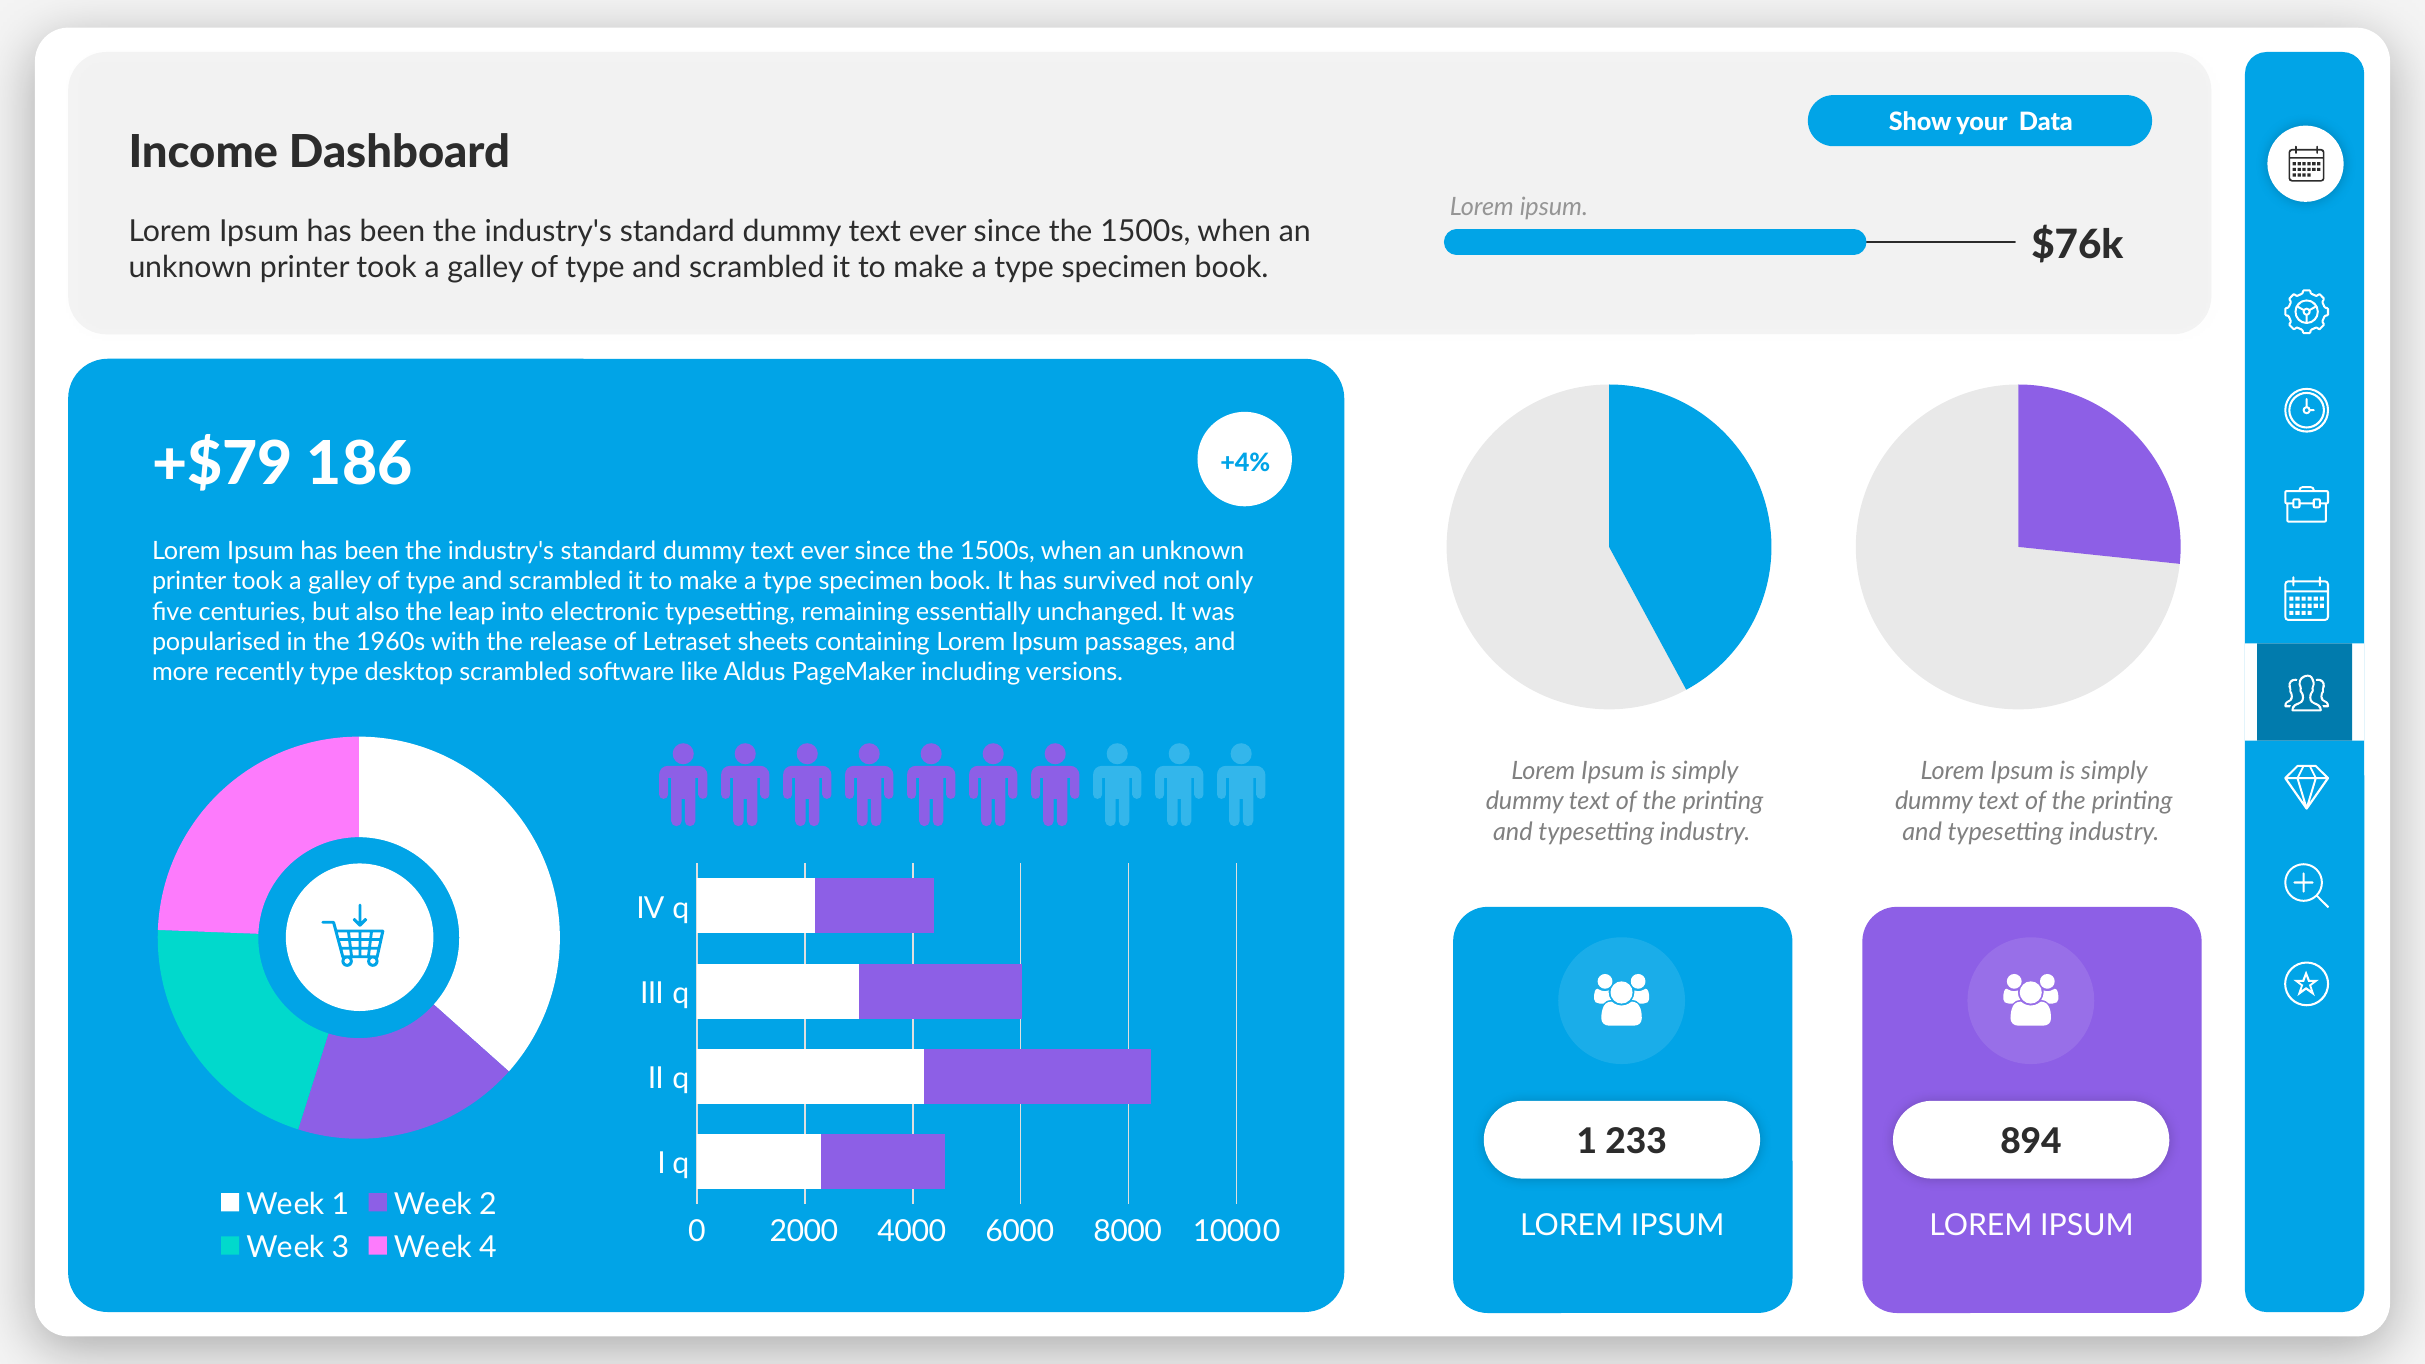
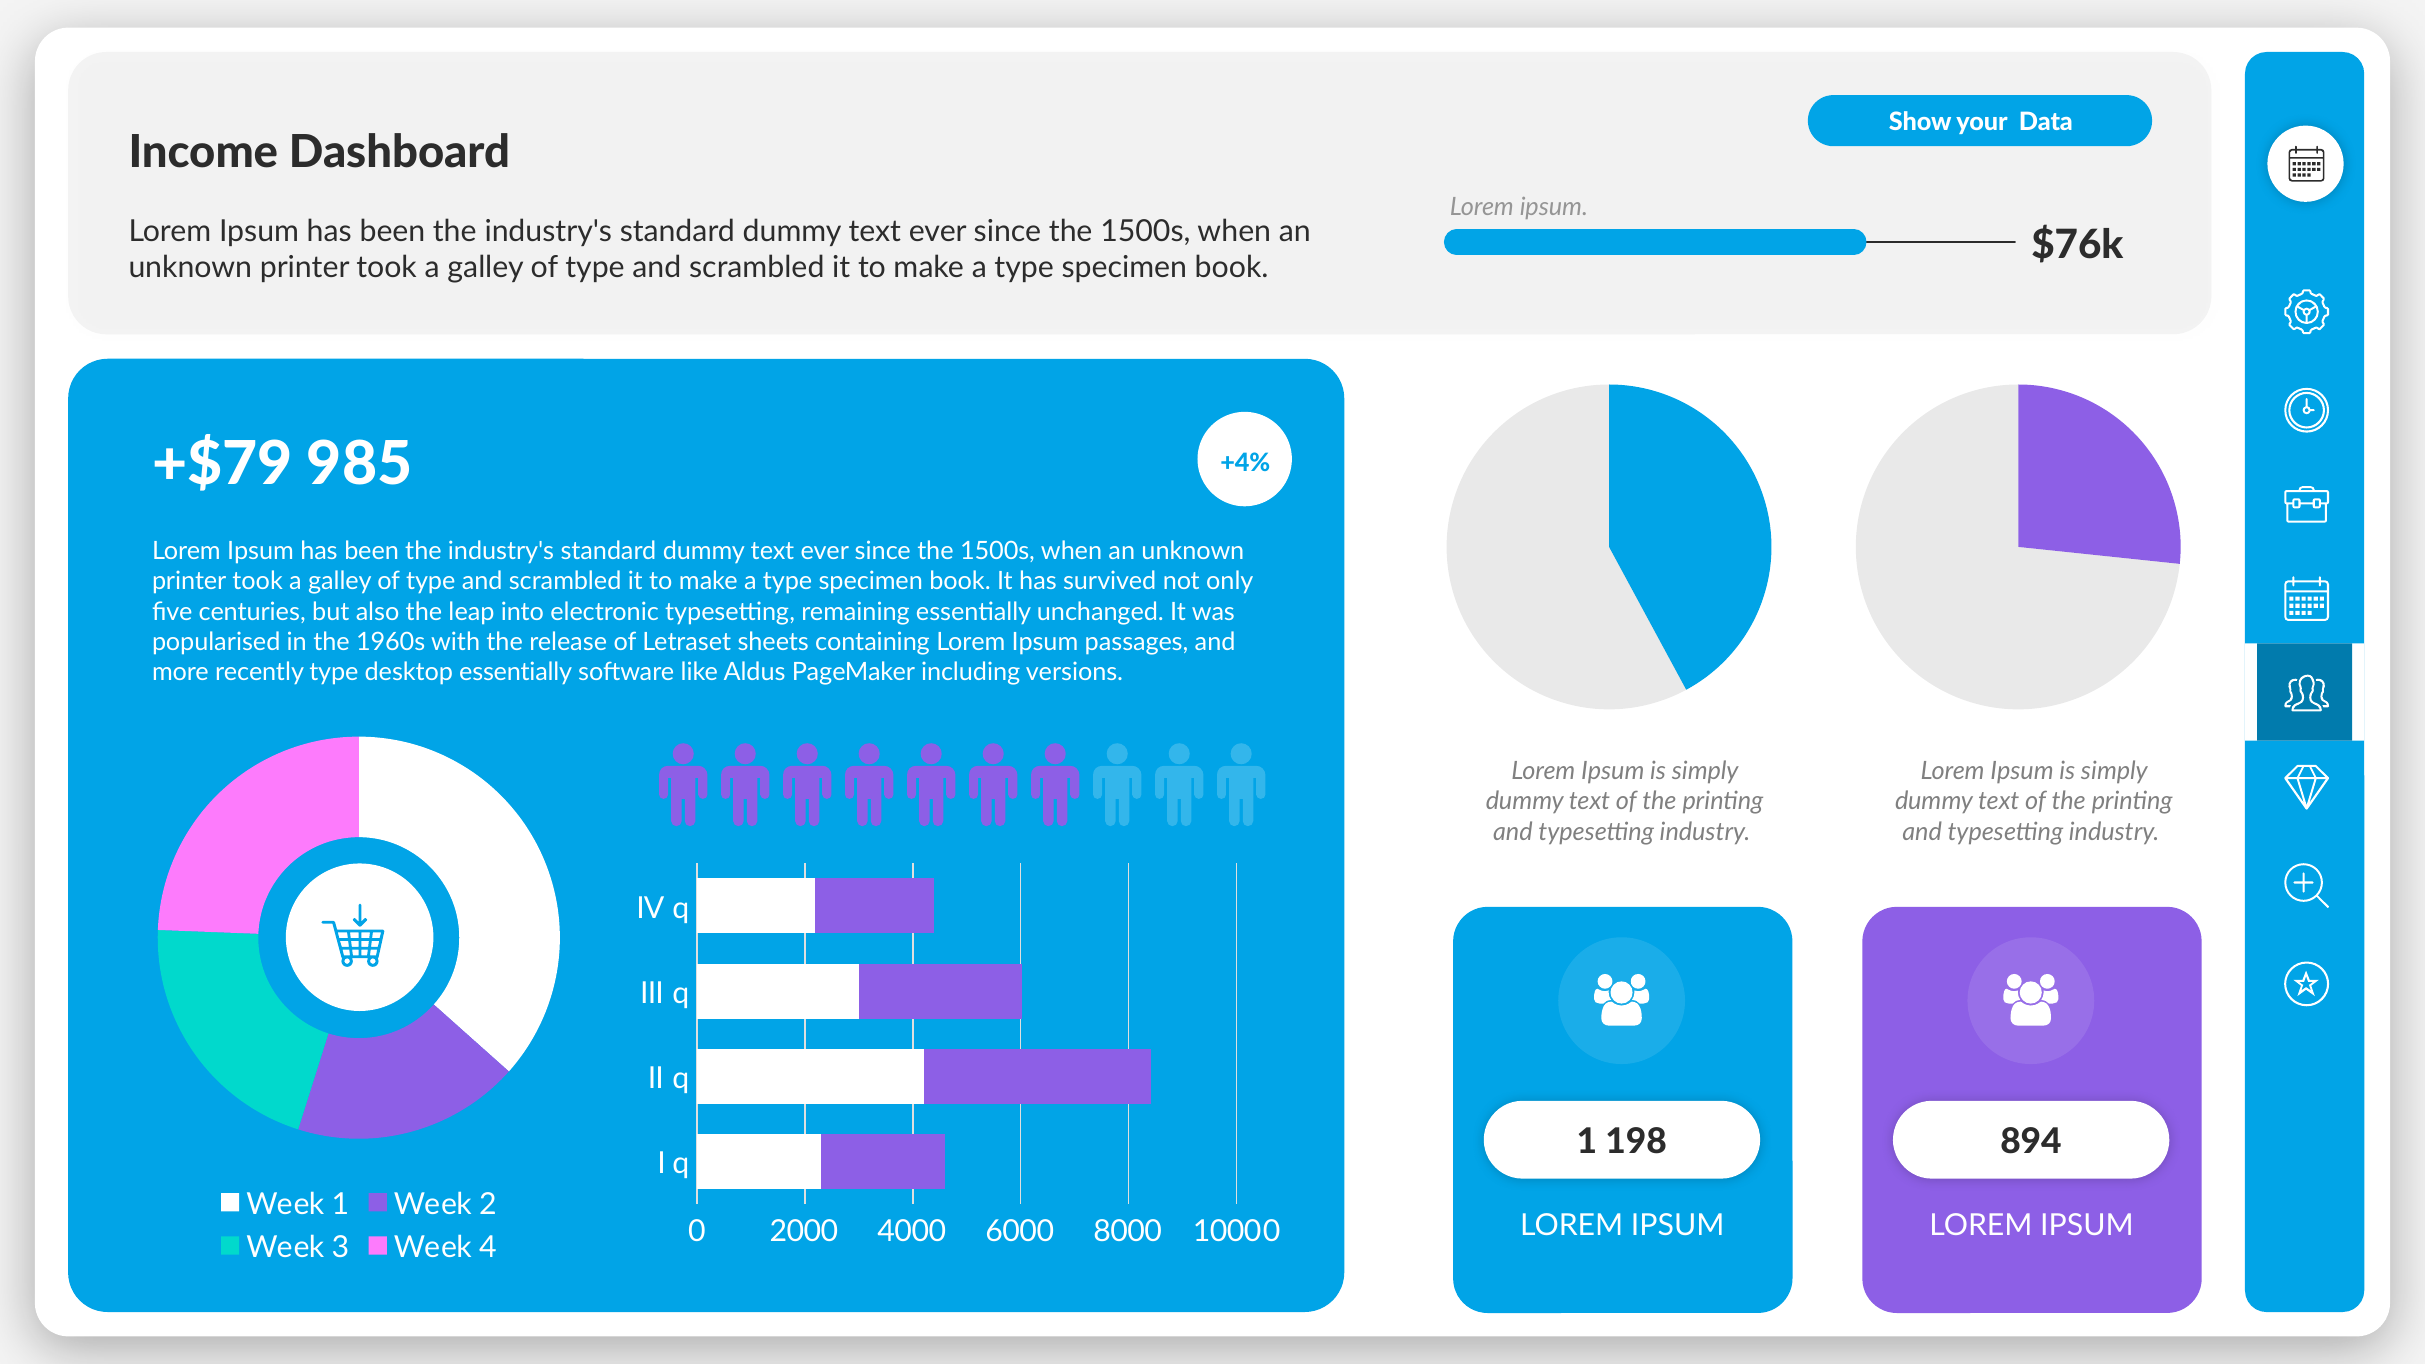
186: 186 -> 985
desktop scrambled: scrambled -> essentially
233: 233 -> 198
